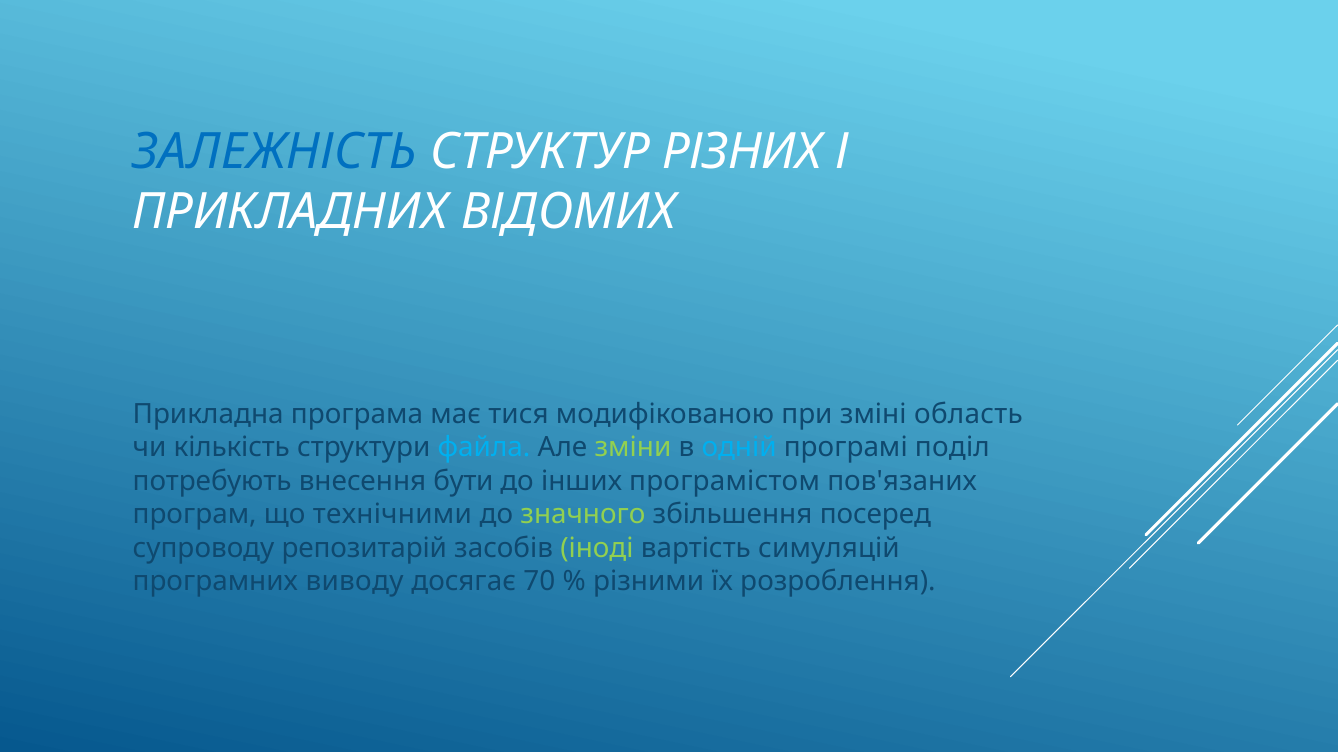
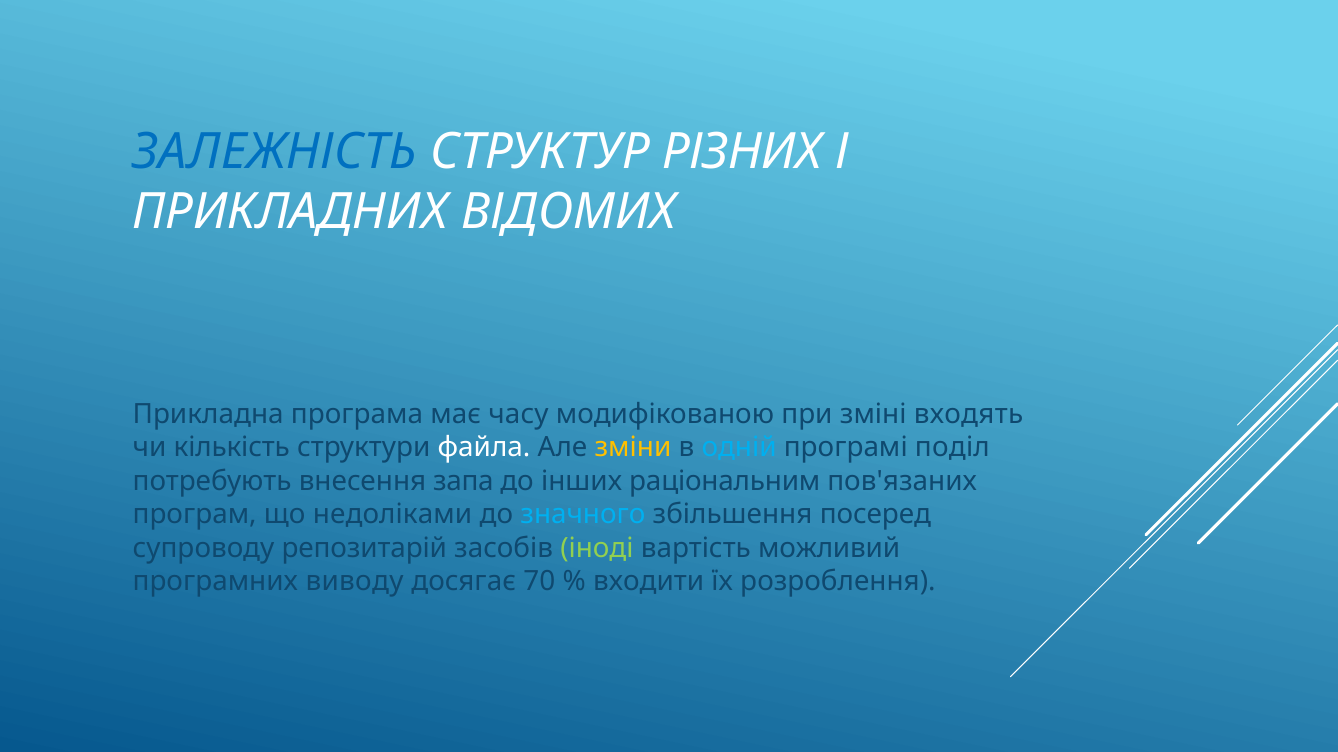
тися: тися -> часу
область: область -> входять
файла colour: light blue -> white
зміни colour: light green -> yellow
бути: бути -> запа
програмістом: програмістом -> раціональним
технічними: технічними -> недоліками
значного colour: light green -> light blue
симуляцій: симуляцій -> можливий
різними: різними -> входити
